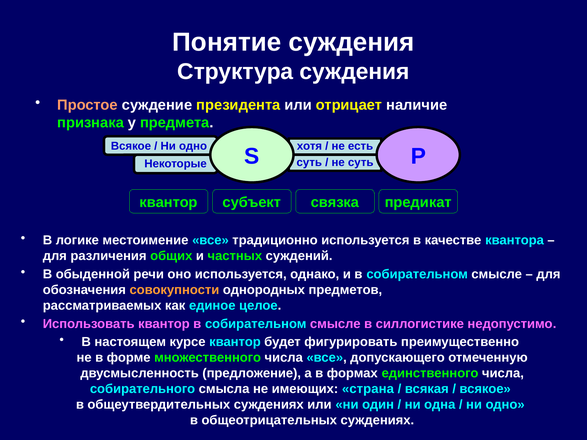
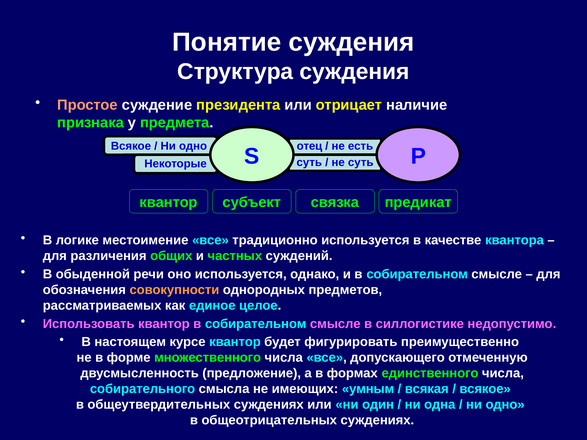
хотя: хотя -> отец
страна: страна -> умным
